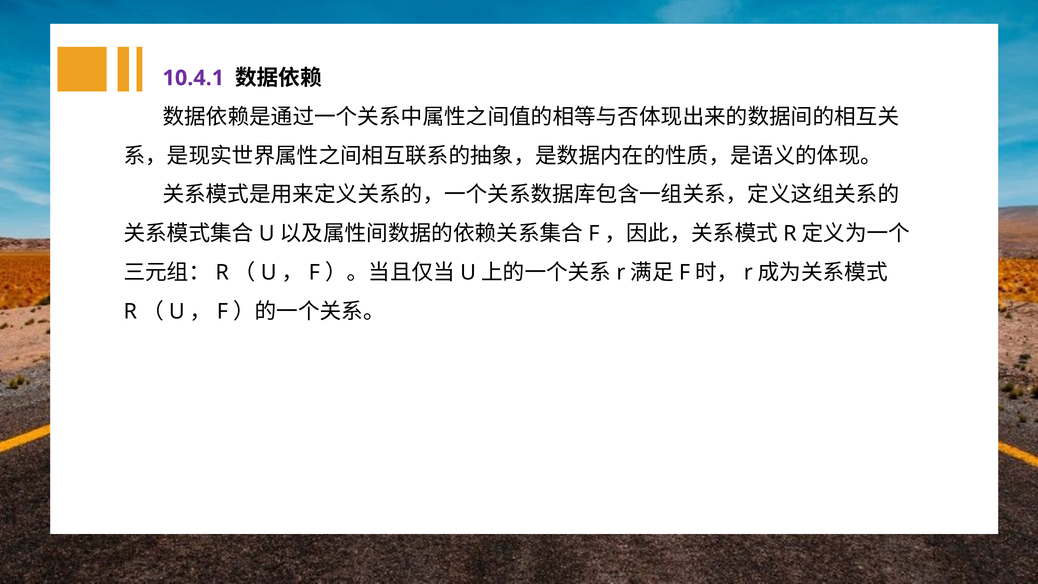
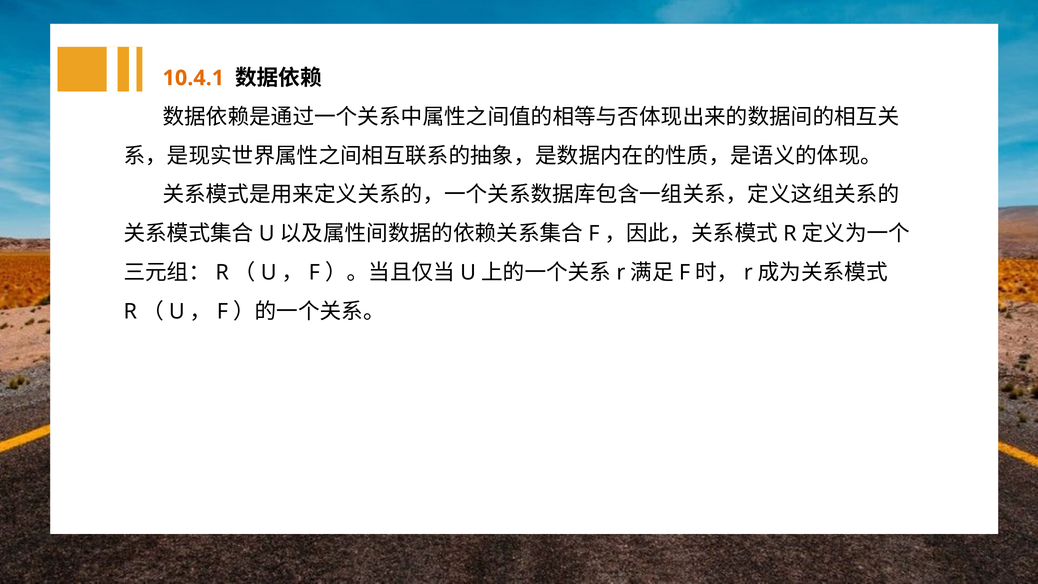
10.4.1 colour: purple -> orange
